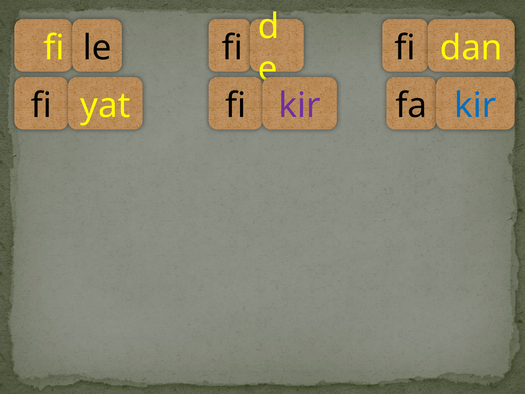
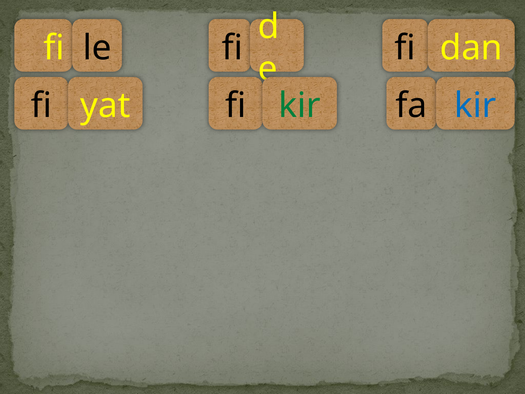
kir at (300, 106) colour: purple -> green
